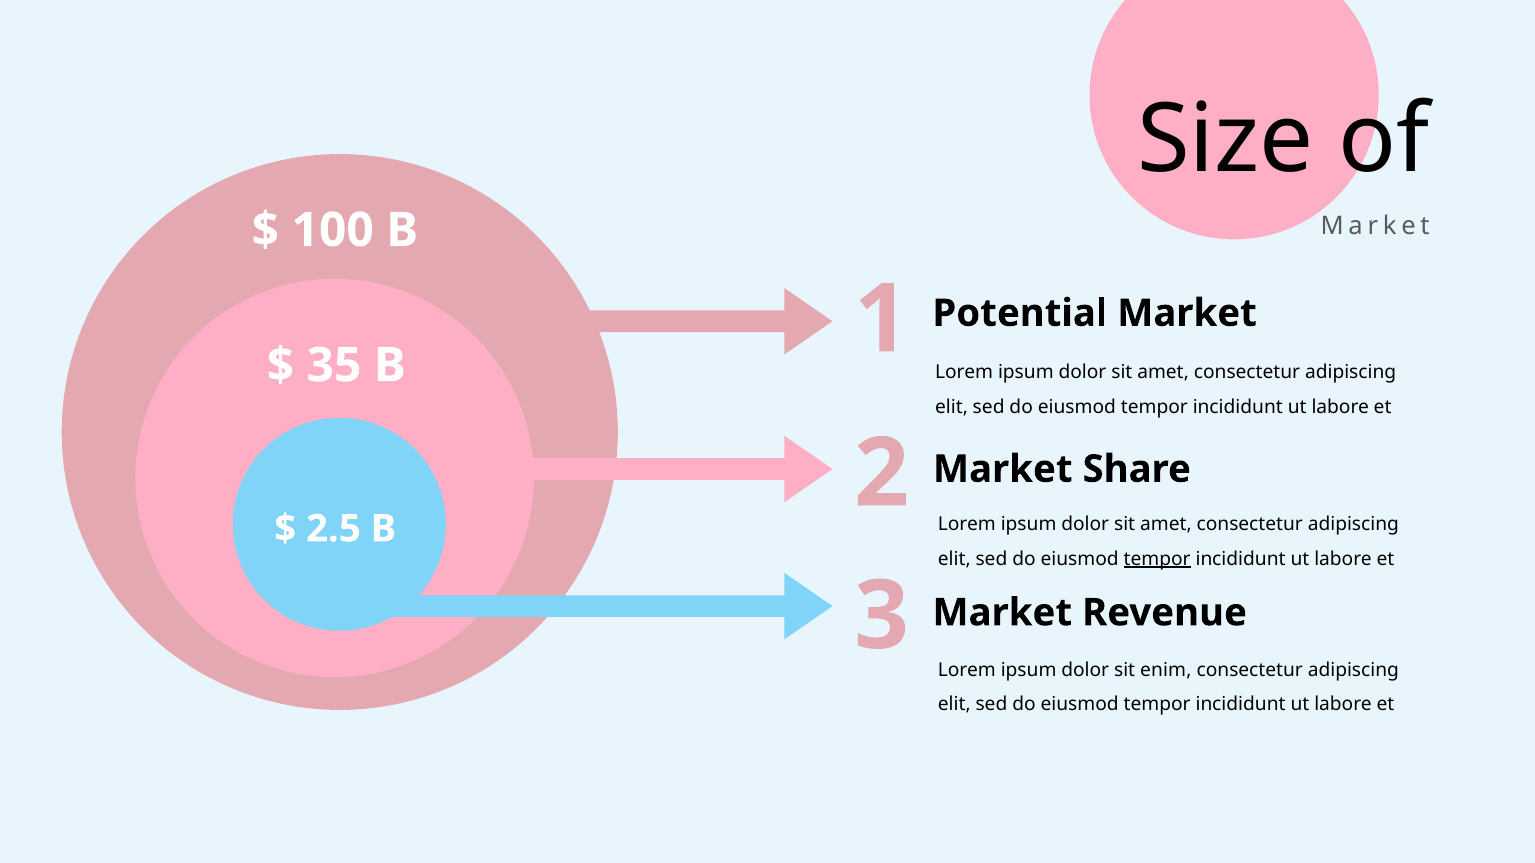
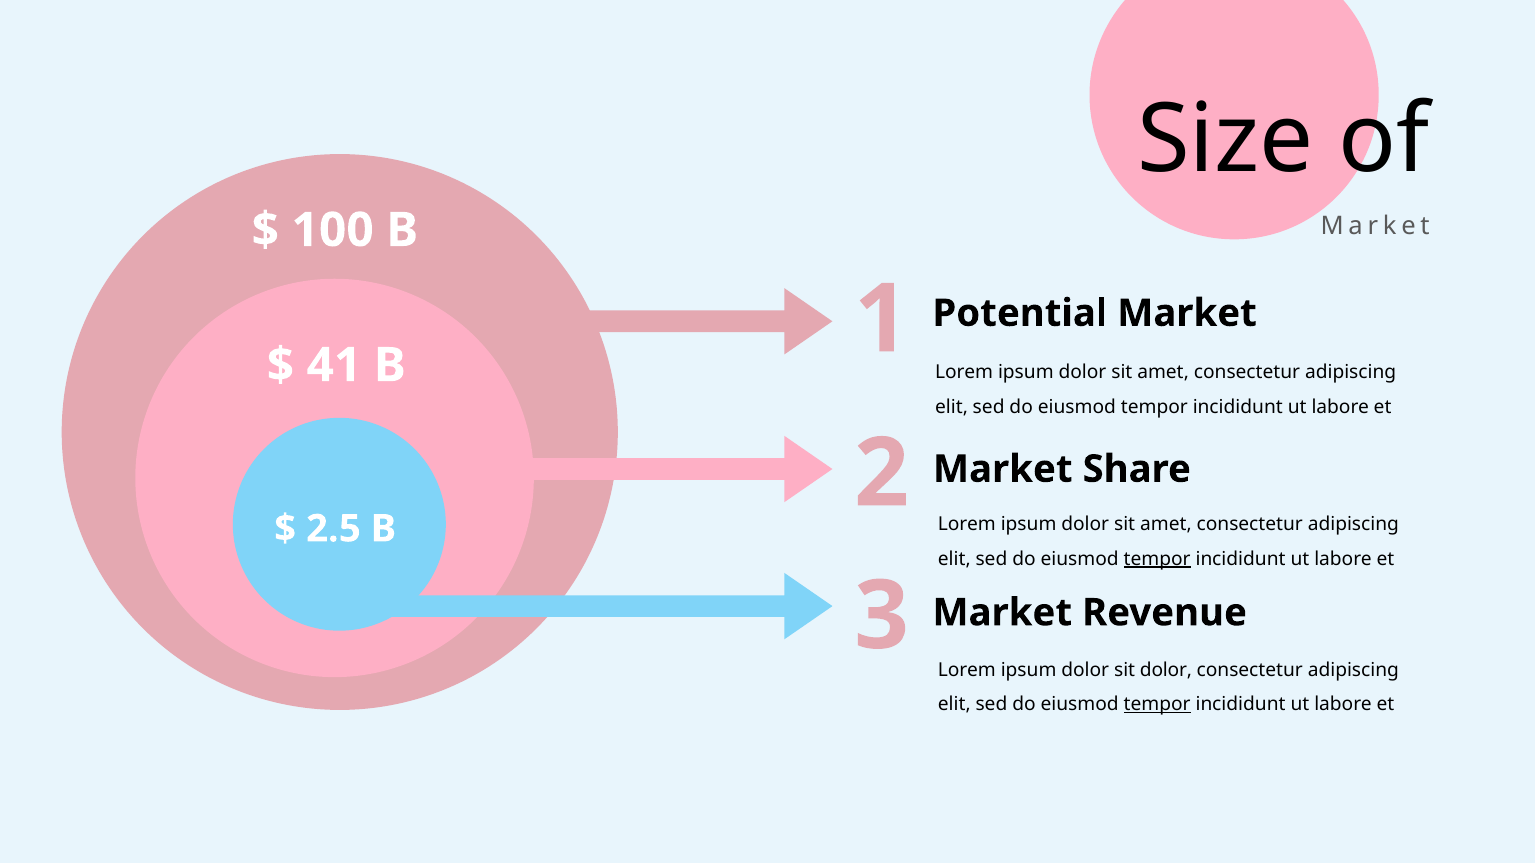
35: 35 -> 41
sit enim: enim -> dolor
tempor at (1157, 705) underline: none -> present
